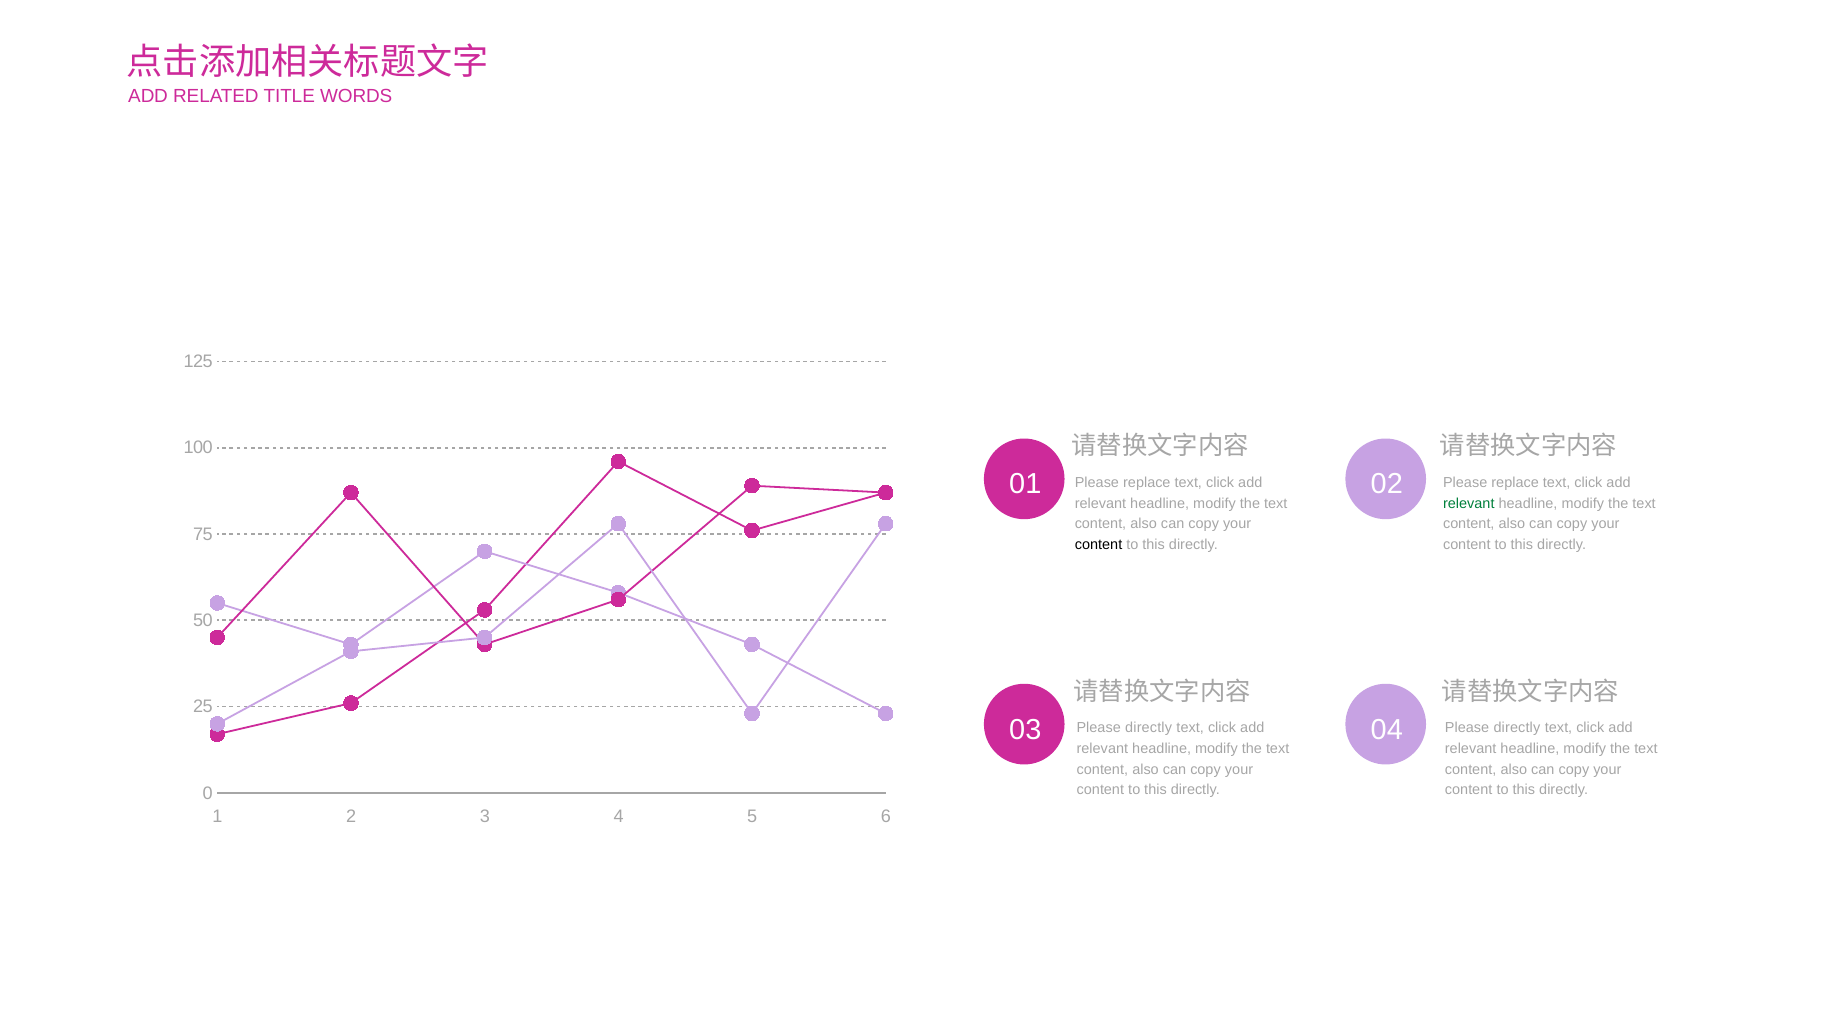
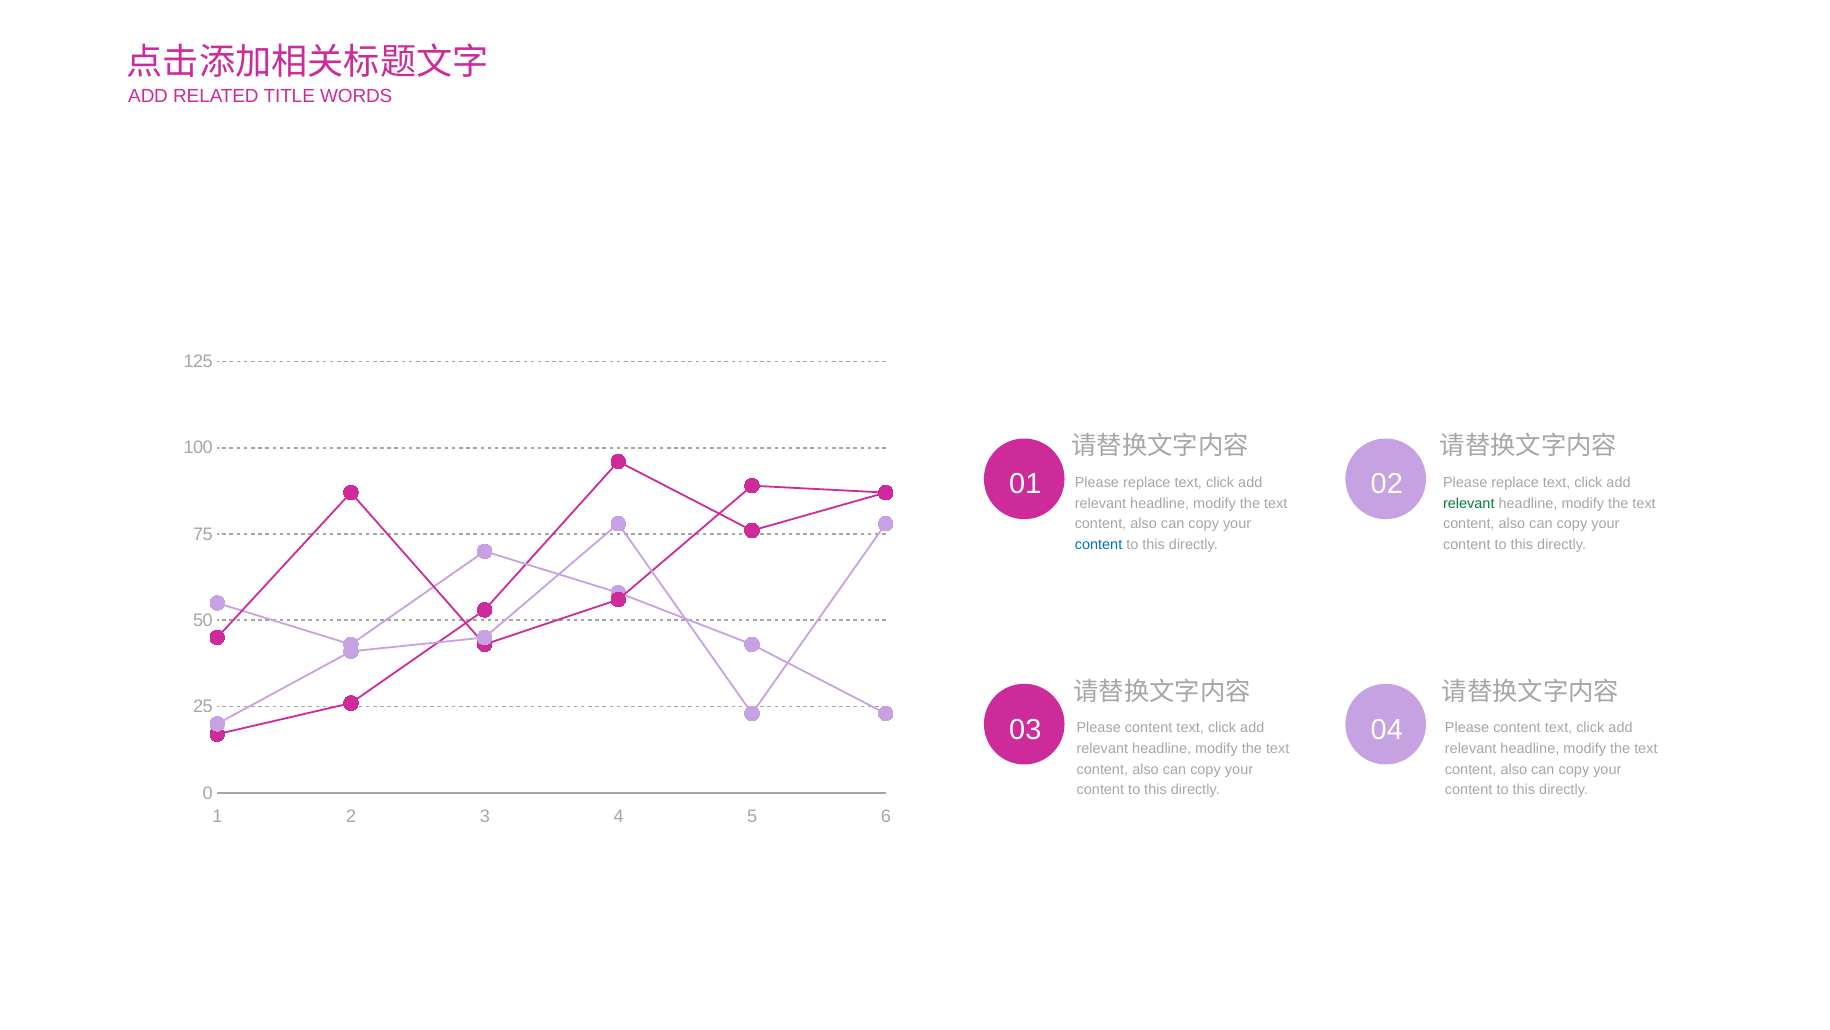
content at (1099, 545) colour: black -> blue
directly at (1149, 727): directly -> content
directly at (1517, 727): directly -> content
